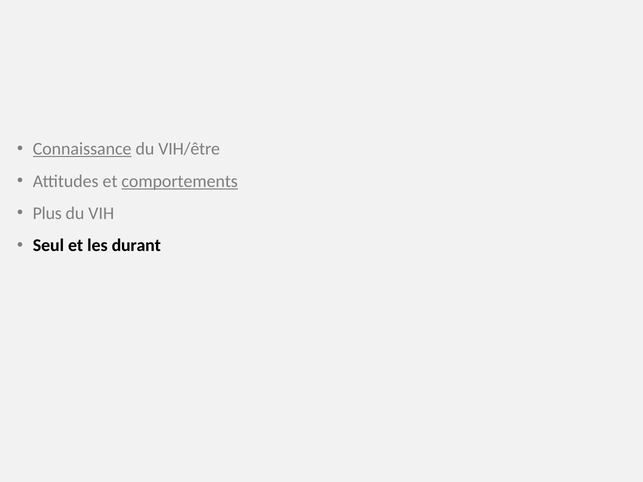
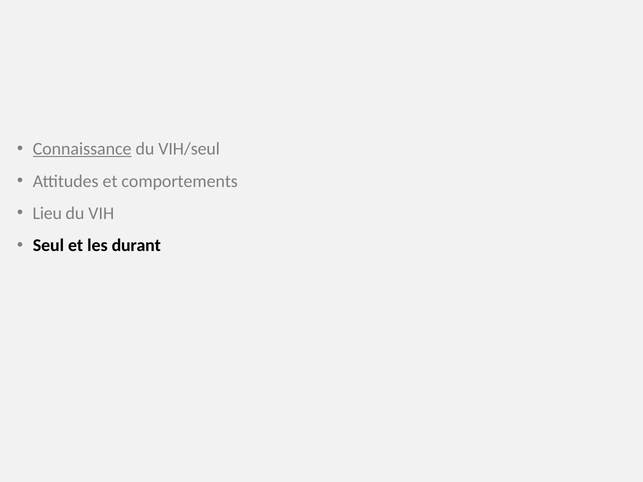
VIH/être: VIH/être -> VIH/seul
comportements underline: present -> none
Plus: Plus -> Lieu
